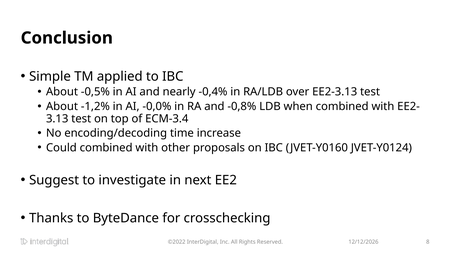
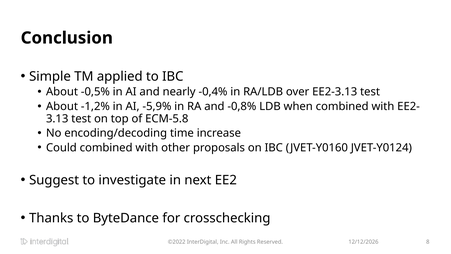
-0,0%: -0,0% -> -5,9%
ECM-3.4: ECM-3.4 -> ECM-5.8
